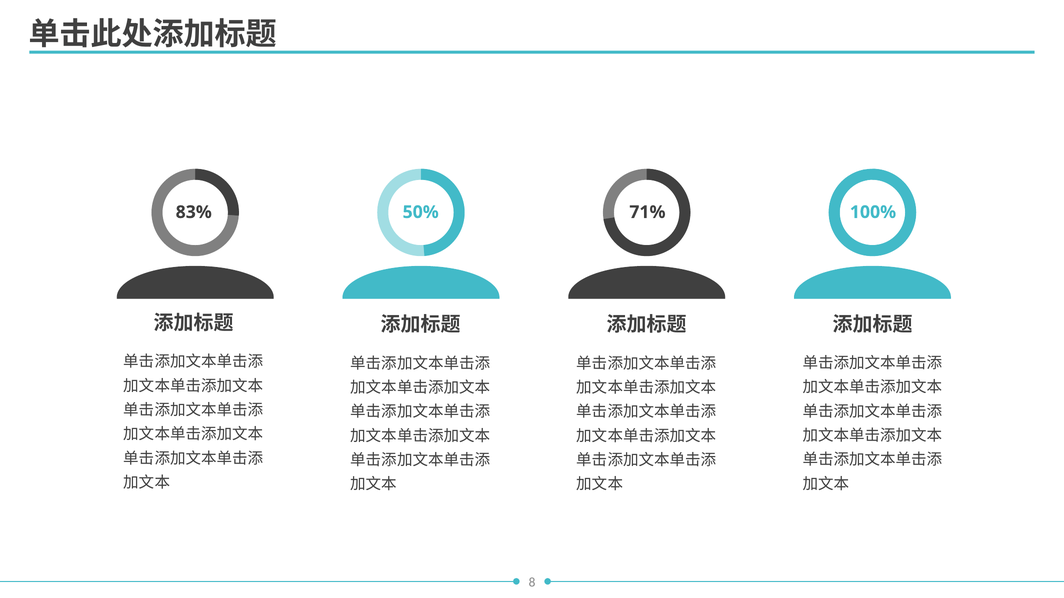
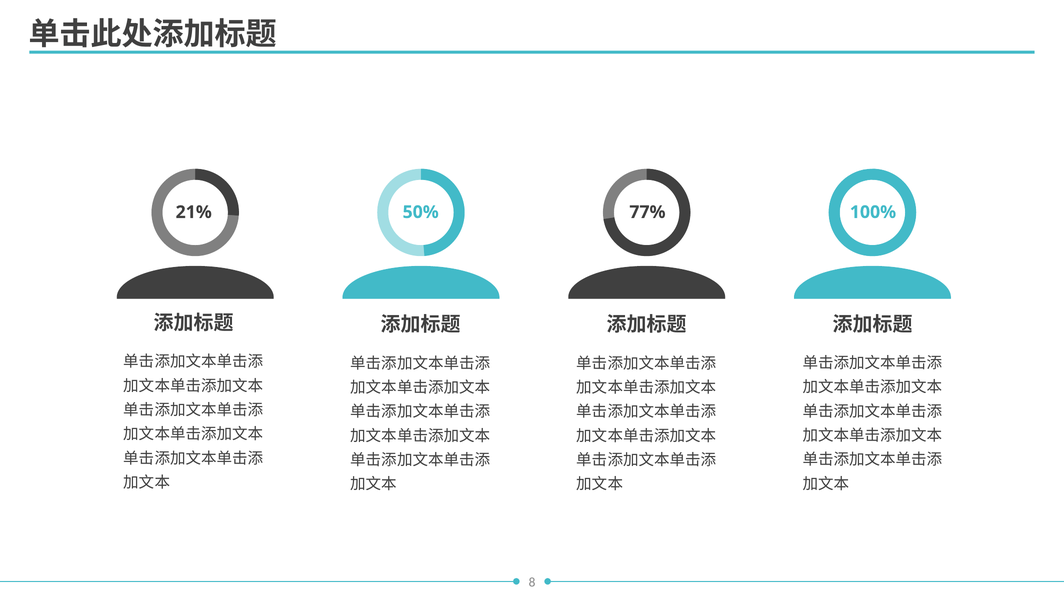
83%: 83% -> 21%
71%: 71% -> 77%
